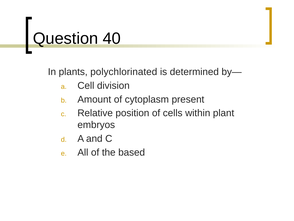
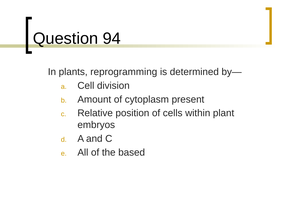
40: 40 -> 94
polychlorinated: polychlorinated -> reprogramming
